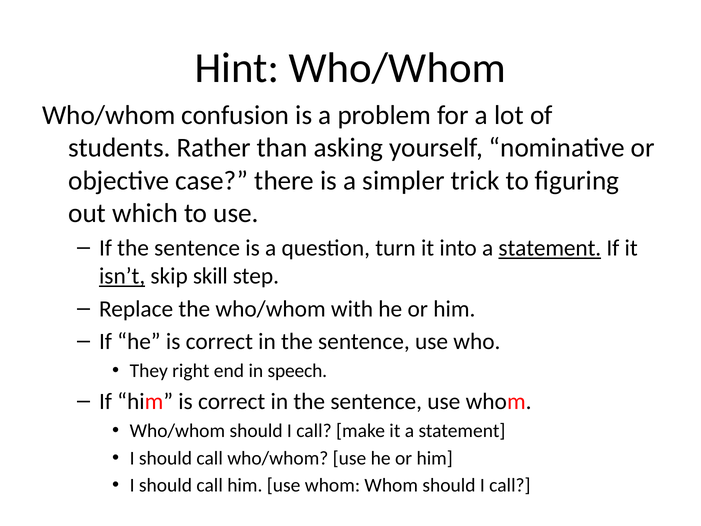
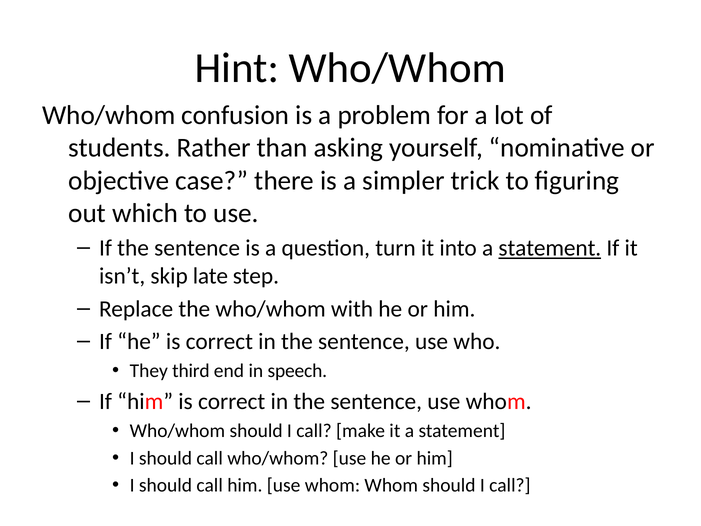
isn’t underline: present -> none
skill: skill -> late
right: right -> third
